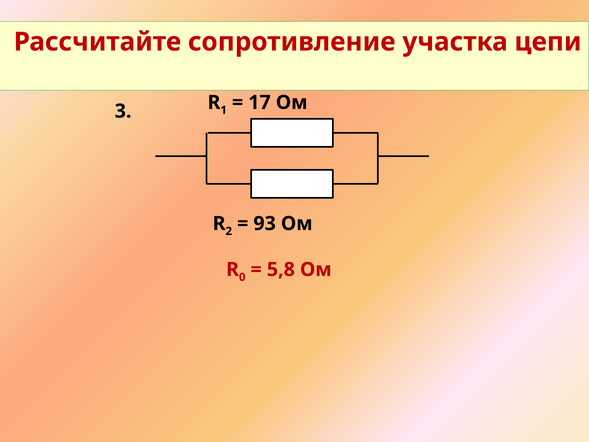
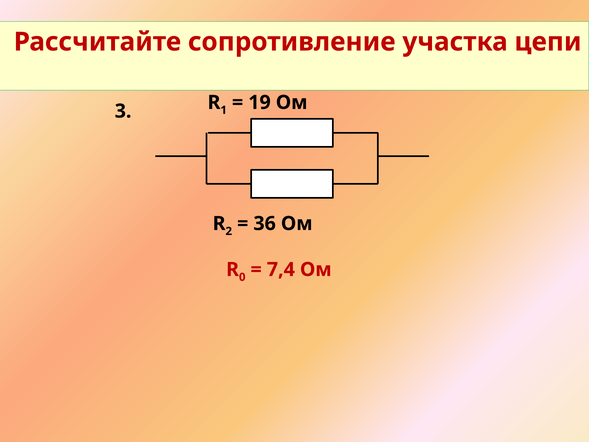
17: 17 -> 19
93: 93 -> 36
5,8: 5,8 -> 7,4
